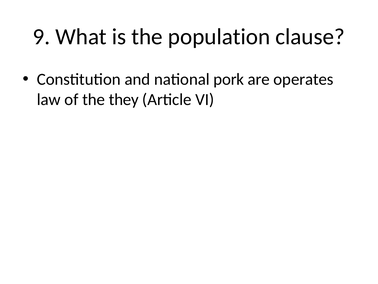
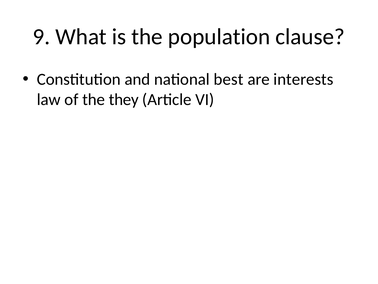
pork: pork -> best
operates: operates -> interests
